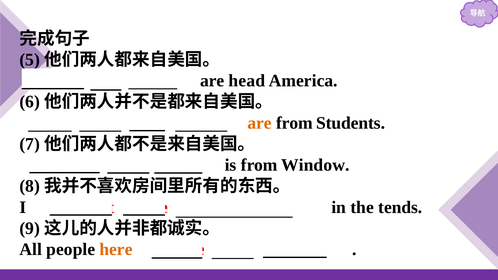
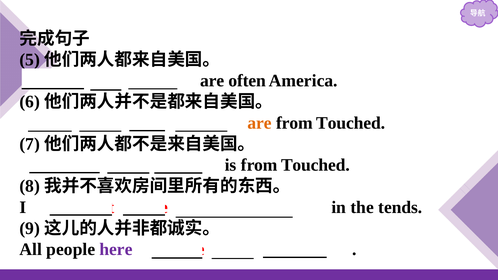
head: head -> often
Students at (351, 123): Students -> Touched
is from Window: Window -> Touched
here colour: orange -> purple
